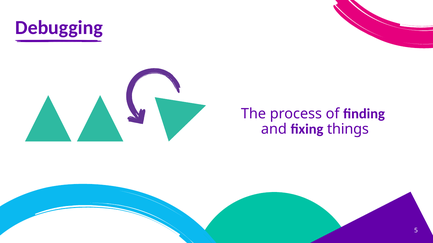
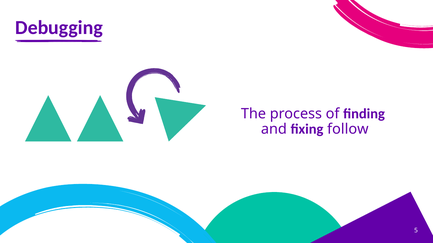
things: things -> follow
